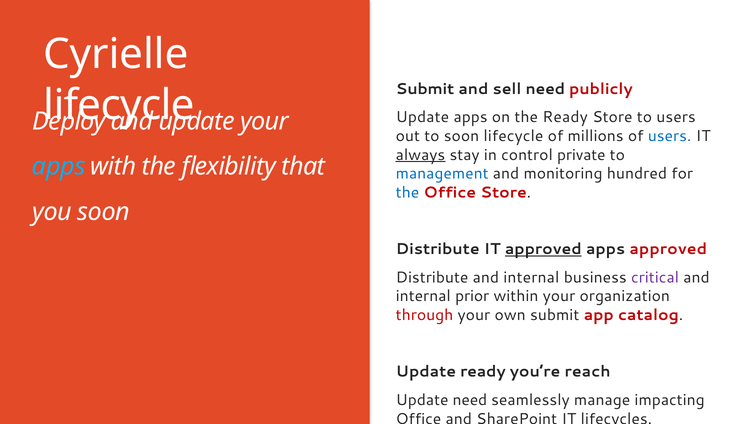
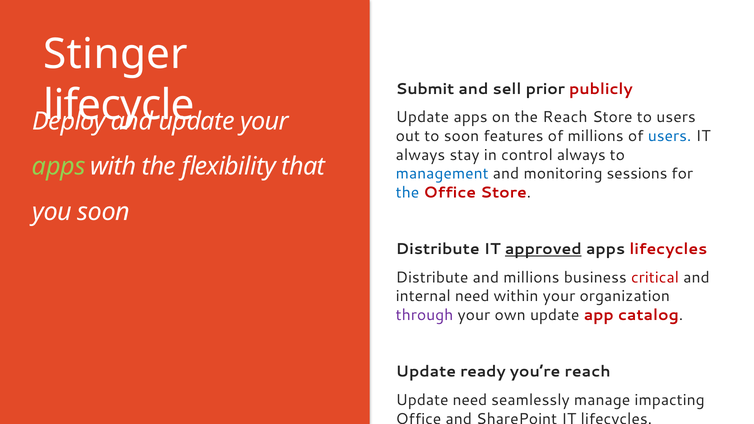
Cyrielle: Cyrielle -> Stinger
sell need: need -> prior
the Ready: Ready -> Reach
soon lifecycle: lifecycle -> features
always at (420, 155) underline: present -> none
control private: private -> always
apps at (59, 167) colour: light blue -> light green
hundred: hundred -> sessions
apps approved: approved -> lifecycles
Distribute and internal: internal -> millions
critical colour: purple -> red
internal prior: prior -> need
through colour: red -> purple
own submit: submit -> update
